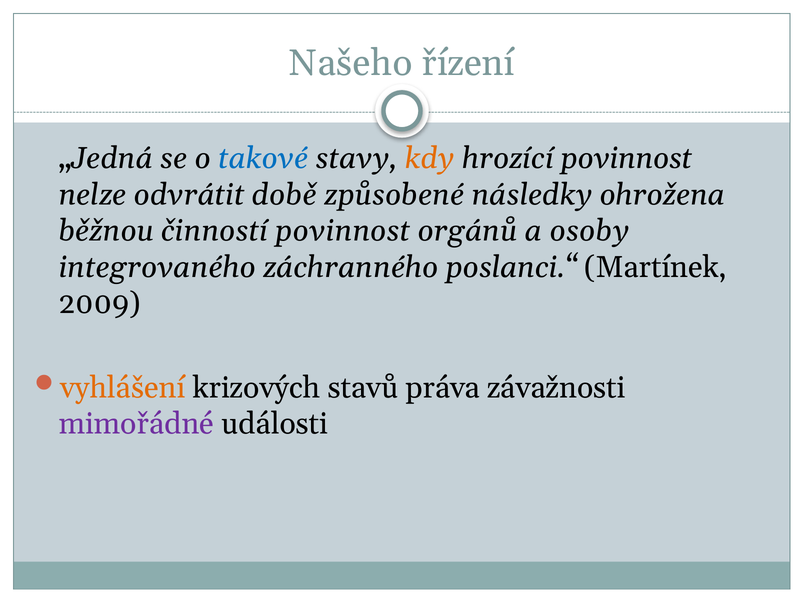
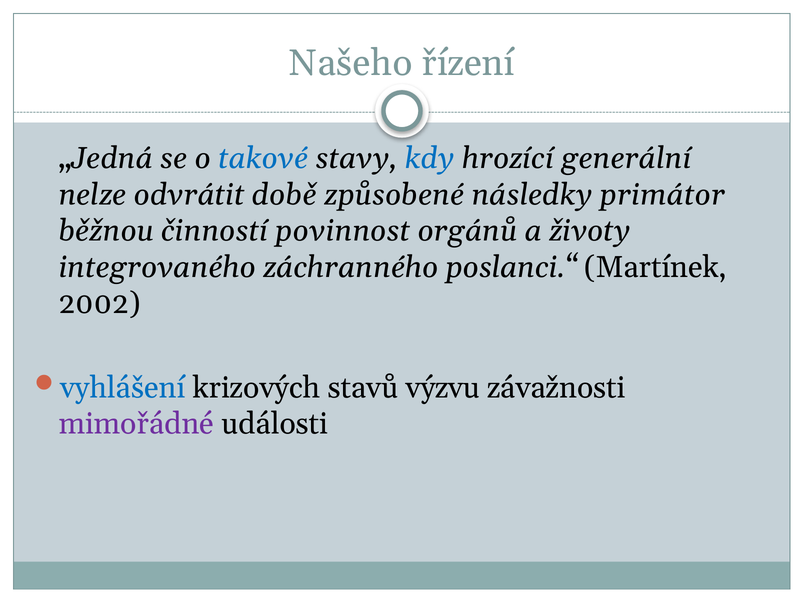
kdy colour: orange -> blue
hrozící povinnost: povinnost -> generální
ohrožena: ohrožena -> primátor
osoby: osoby -> životy
2009: 2009 -> 2002
vyhlášení colour: orange -> blue
práva: práva -> výzvu
